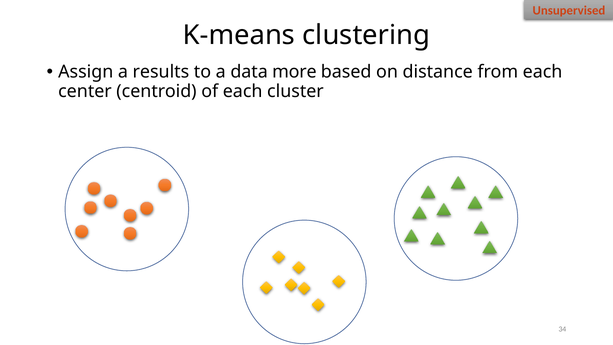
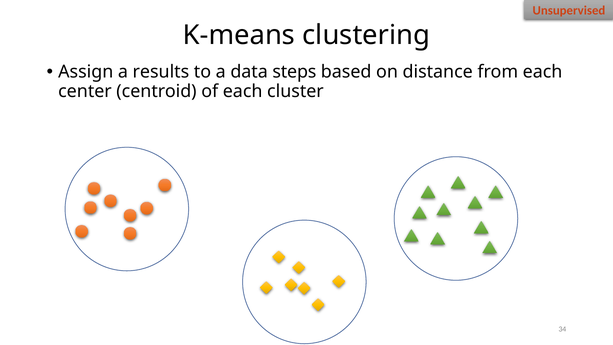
more: more -> steps
